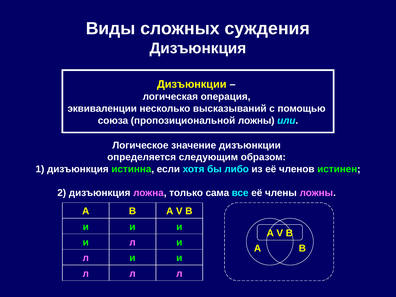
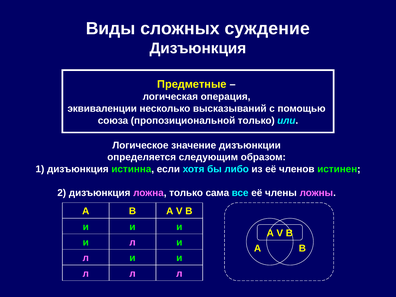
суждения: суждения -> суждение
Дизъюнкции at (192, 84): Дизъюнкции -> Предметные
пропозициональной ложны: ложны -> только
